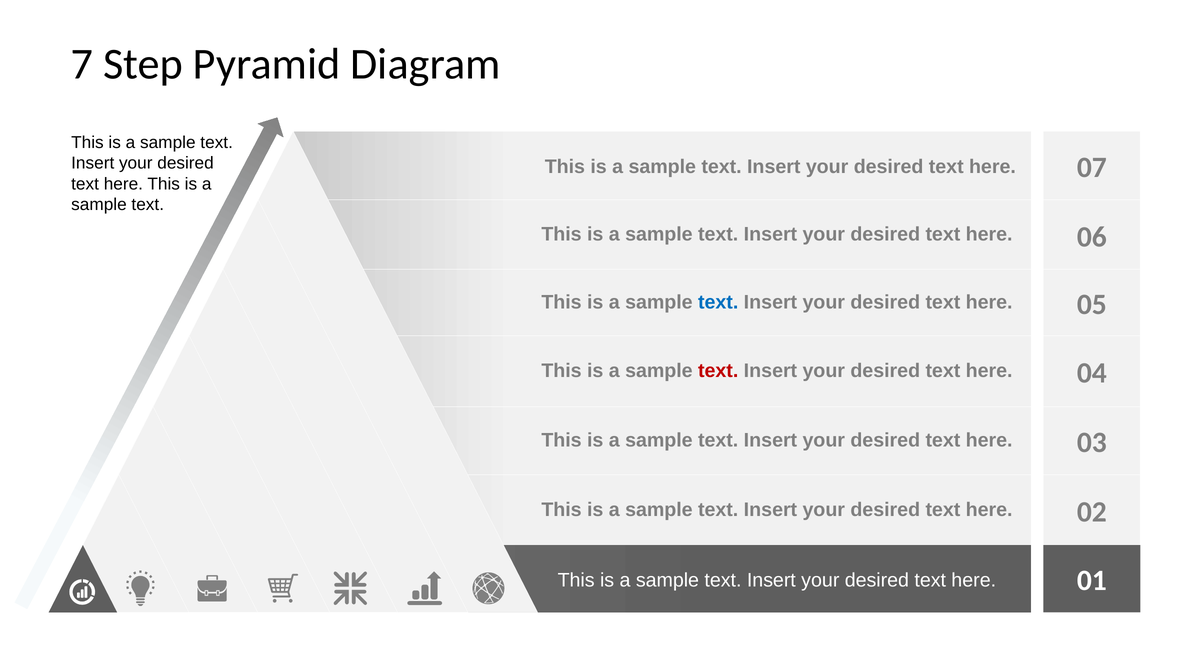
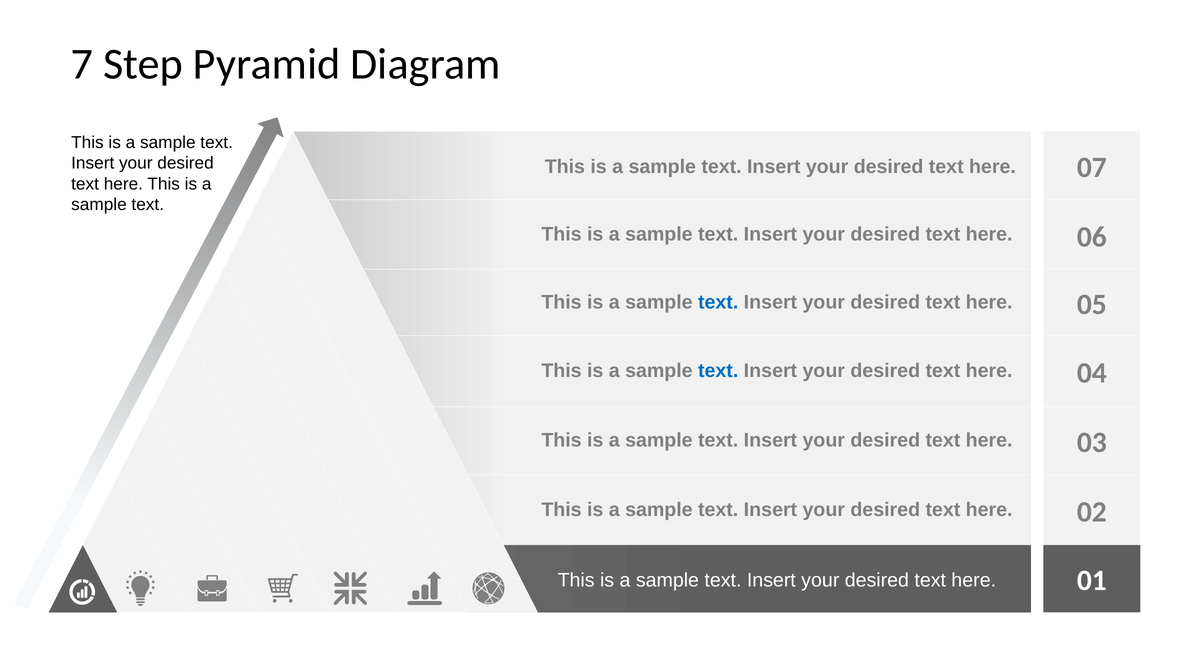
text at (718, 371) colour: red -> blue
